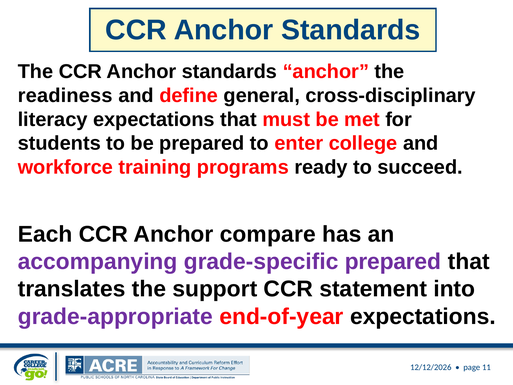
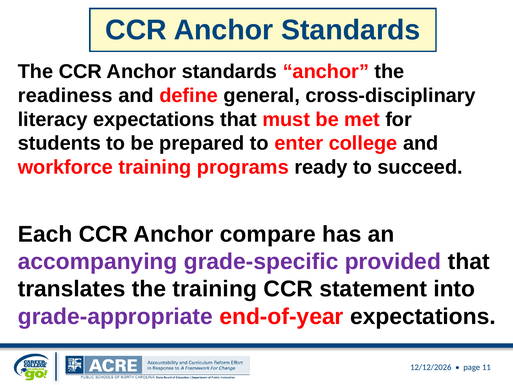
grade-specific prepared: prepared -> provided
the support: support -> training
